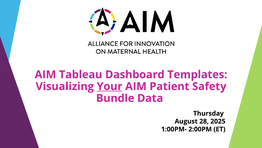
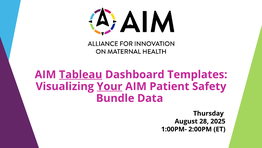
Tableau underline: none -> present
